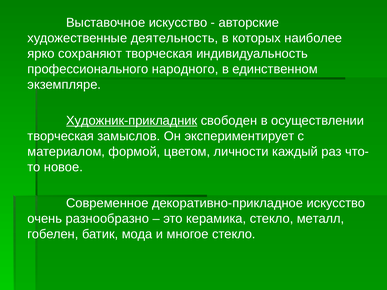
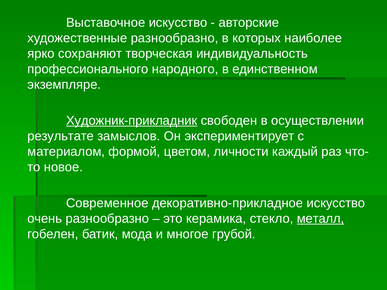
художественные деятельность: деятельность -> разнообразно
творческая at (61, 136): творческая -> результате
металл underline: none -> present
многое стекло: стекло -> грубой
